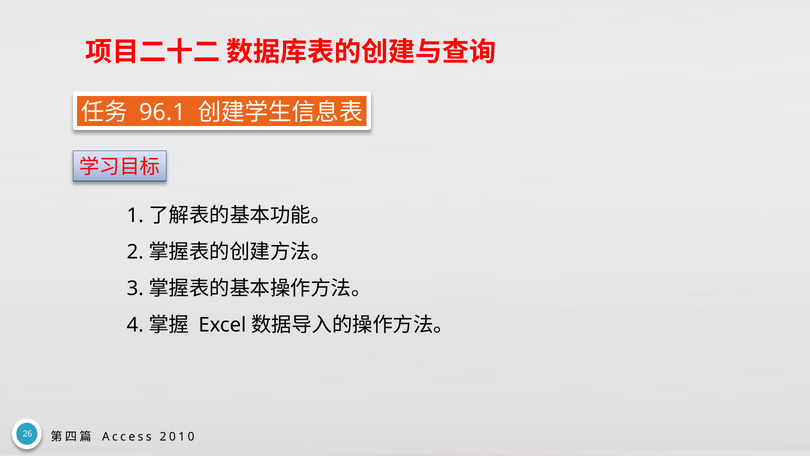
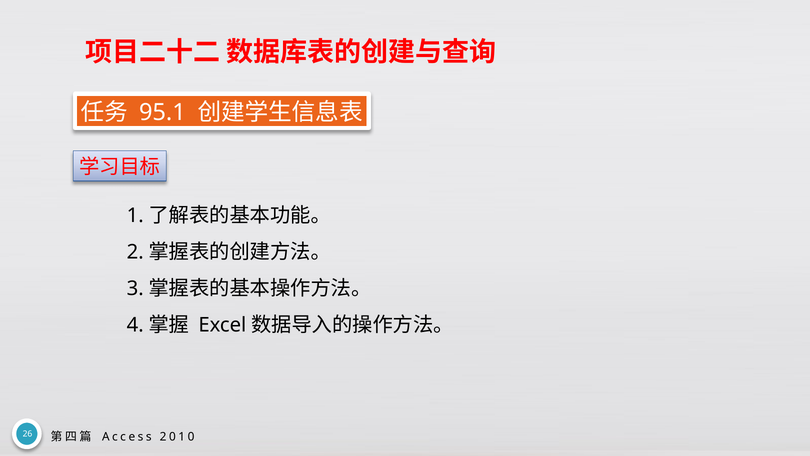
96.1: 96.1 -> 95.1
